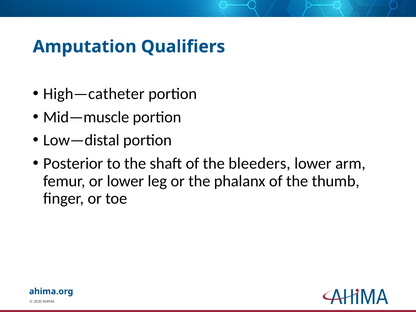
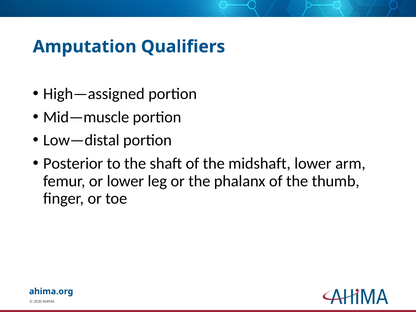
High—catheter: High—catheter -> High—assigned
bleeders: bleeders -> midshaft
